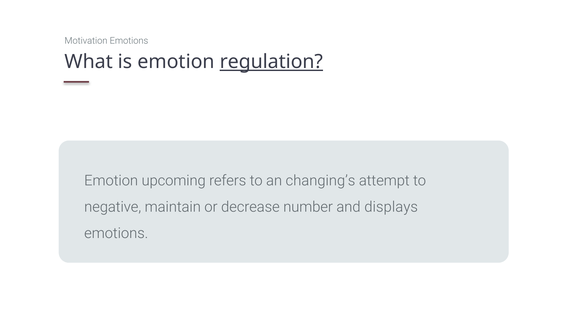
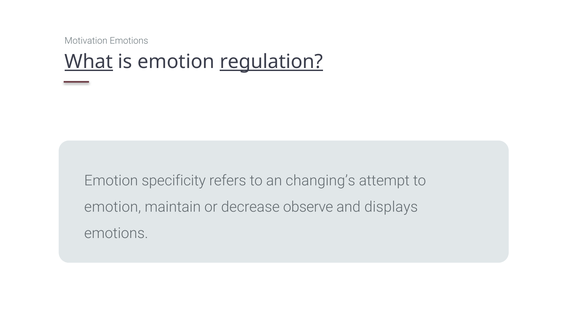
What underline: none -> present
upcoming: upcoming -> specificity
negative at (113, 207): negative -> emotion
number: number -> observe
